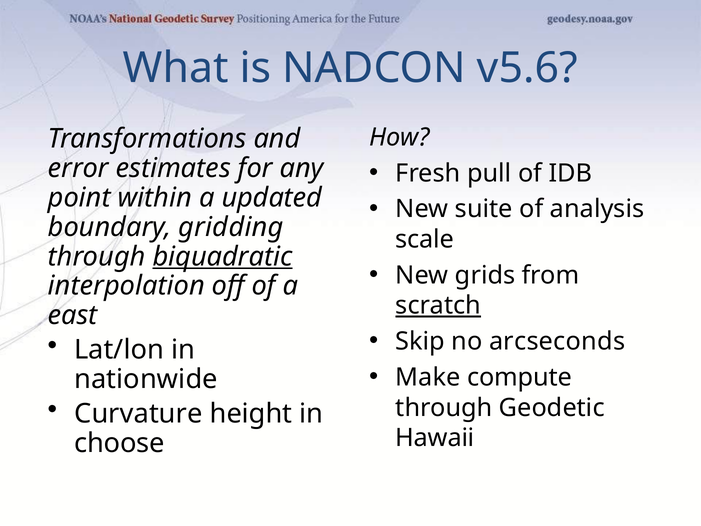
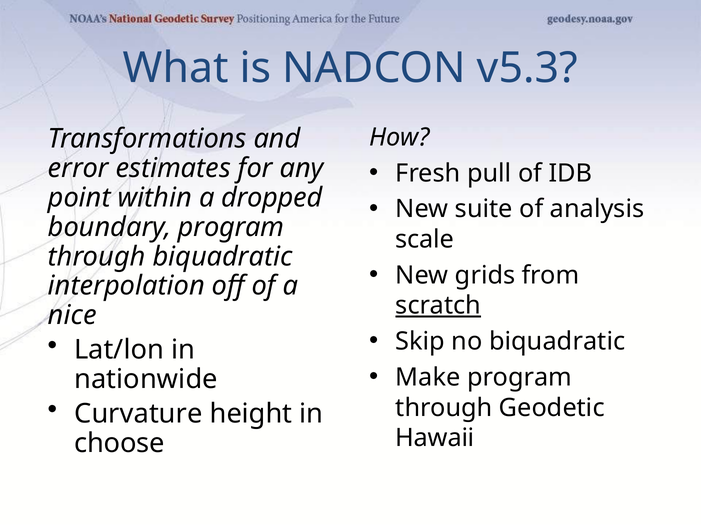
v5.6: v5.6 -> v5.3
updated: updated -> dropped
boundary gridding: gridding -> program
biquadratic at (222, 256) underline: present -> none
east: east -> nice
no arcseconds: arcseconds -> biquadratic
Make compute: compute -> program
